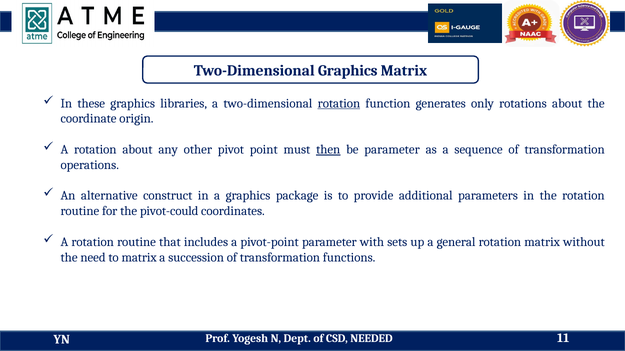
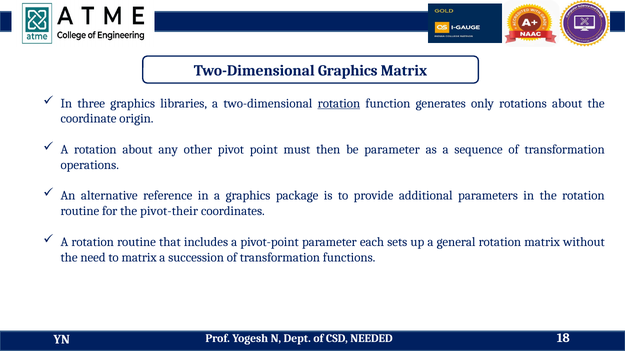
these: these -> three
then underline: present -> none
construct: construct -> reference
pivot-could: pivot-could -> pivot-their
with: with -> each
11: 11 -> 18
